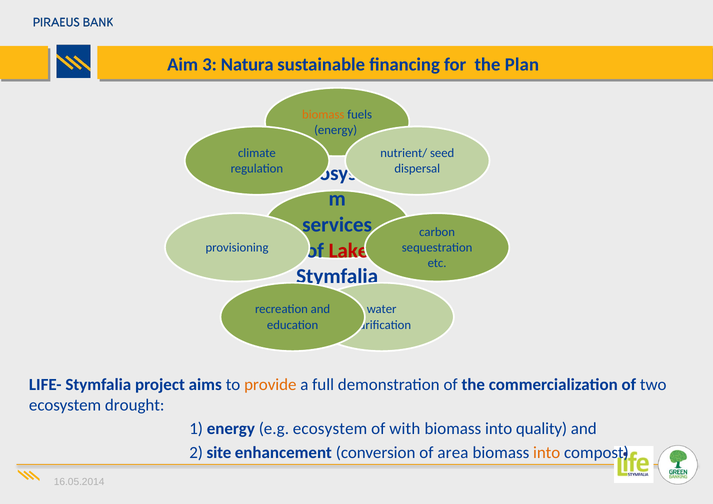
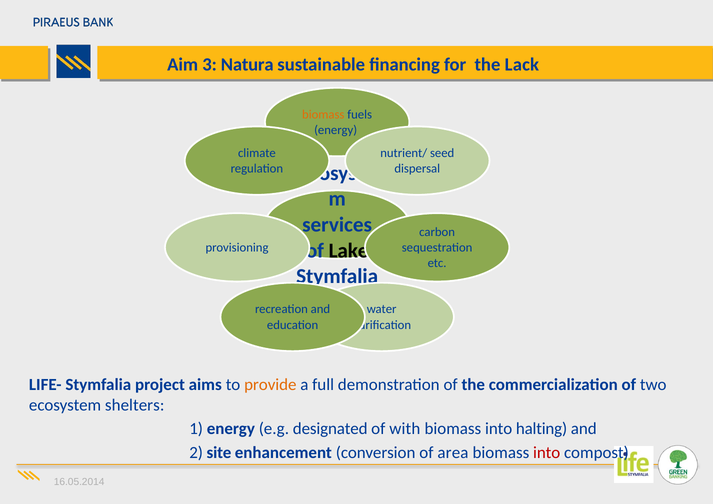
Plan: Plan -> Lack
Lake colour: red -> black
drought: drought -> shelters
e.g ecosystem: ecosystem -> designated
quality: quality -> halting
into at (547, 453) colour: orange -> red
